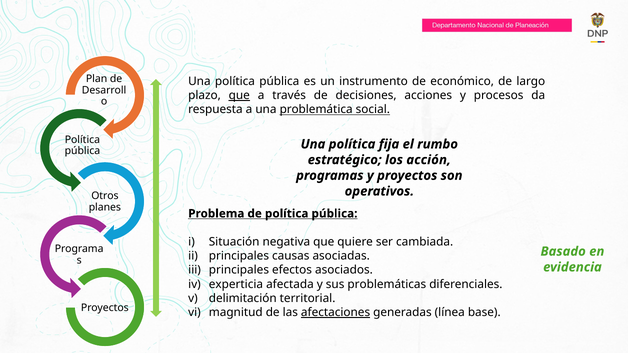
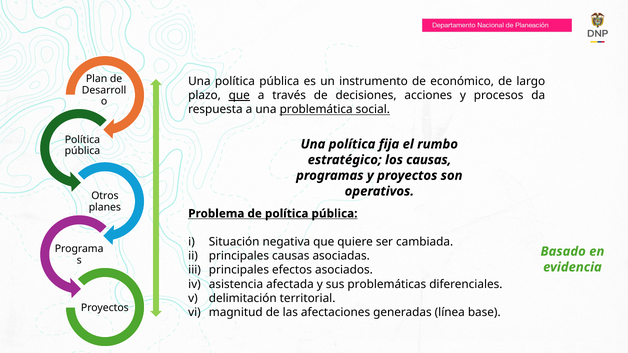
los acción: acción -> causas
experticia: experticia -> asistencia
afectaciones underline: present -> none
